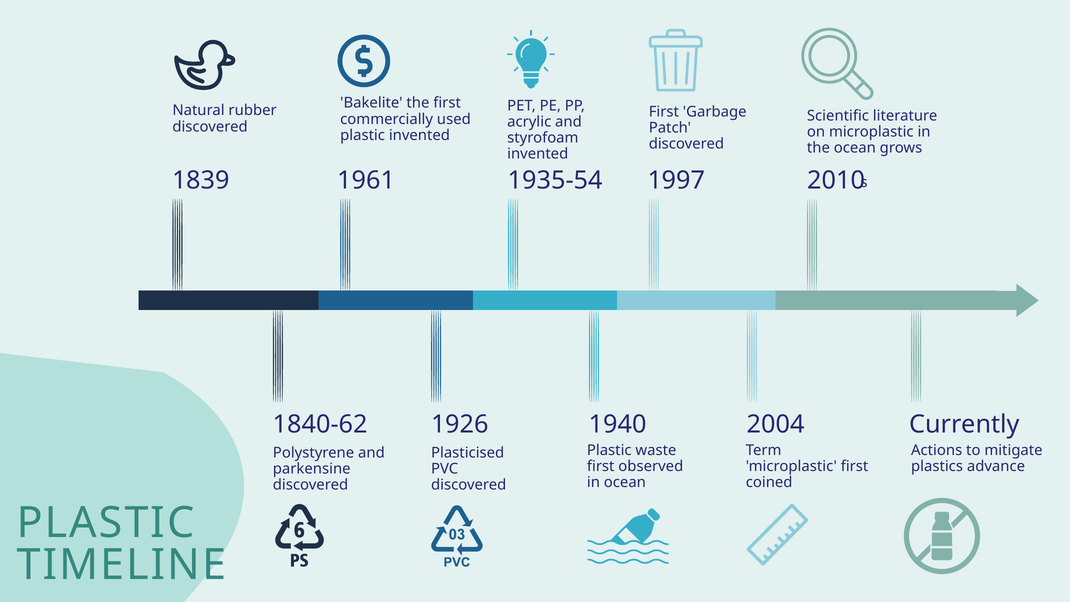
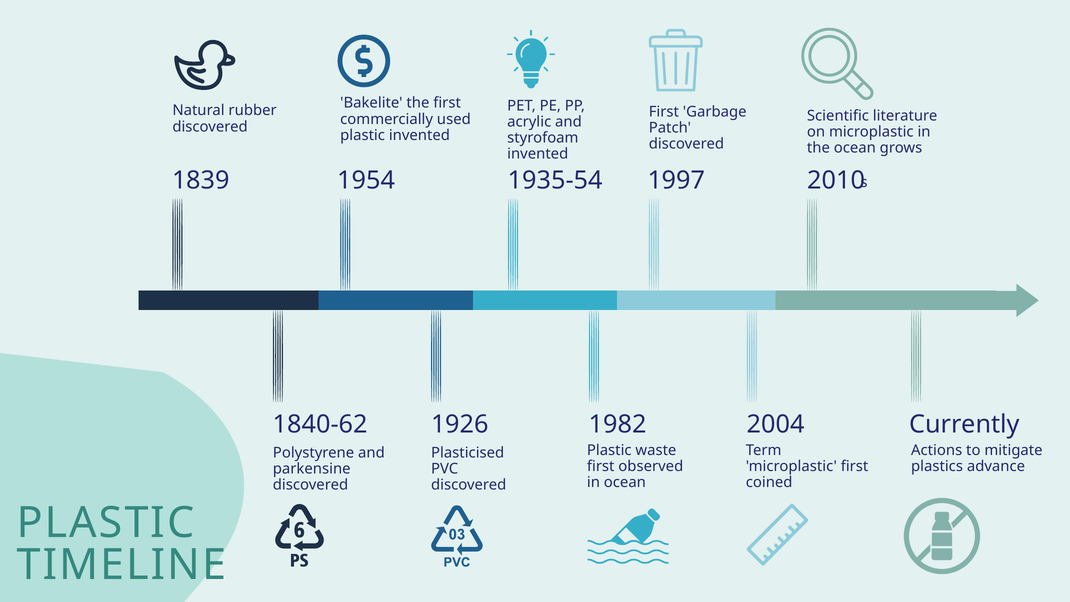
1961: 1961 -> 1954
1940: 1940 -> 1982
